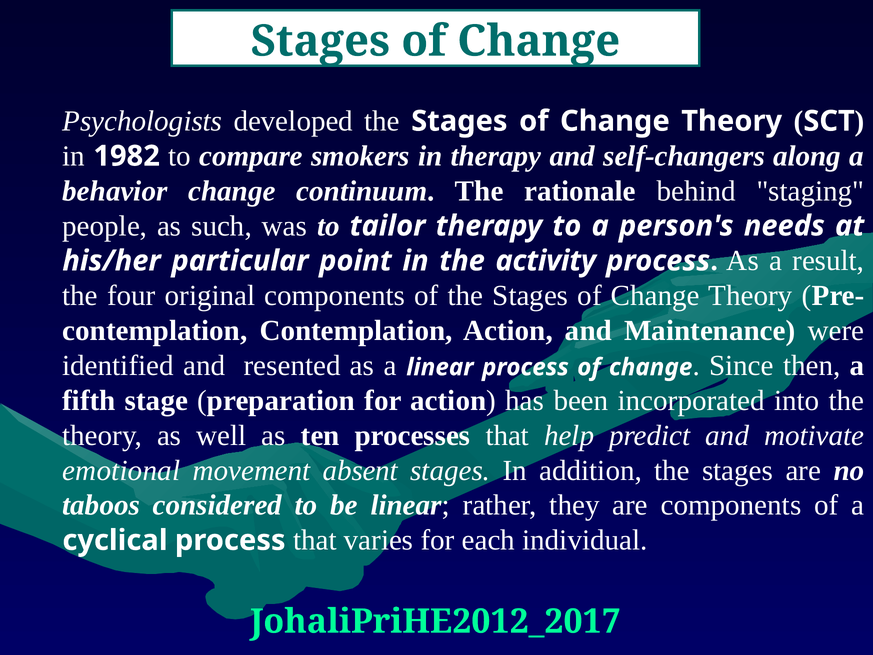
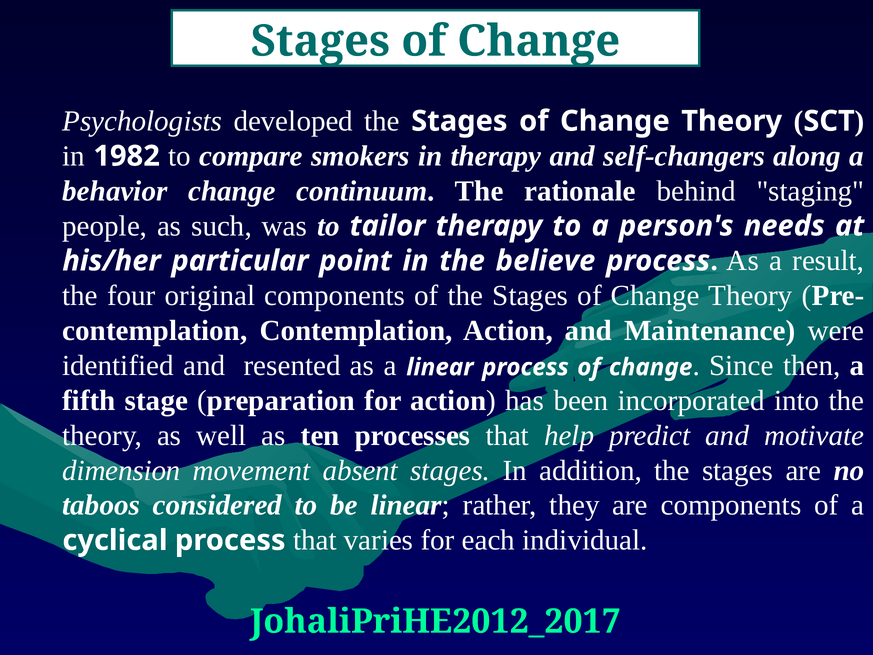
activity: activity -> believe
emotional: emotional -> dimension
